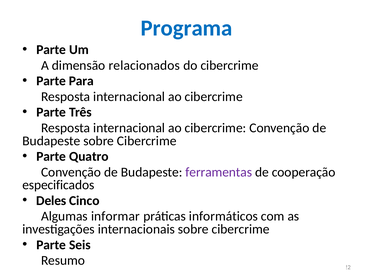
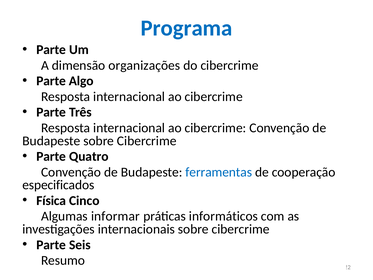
relacionados: relacionados -> organizações
Para: Para -> Algo
ferramentas colour: purple -> blue
Deles: Deles -> Física
